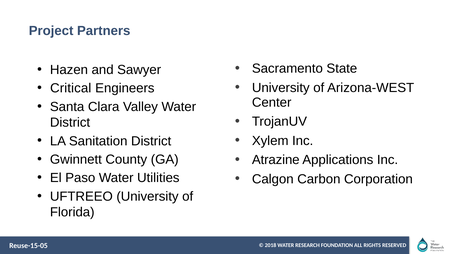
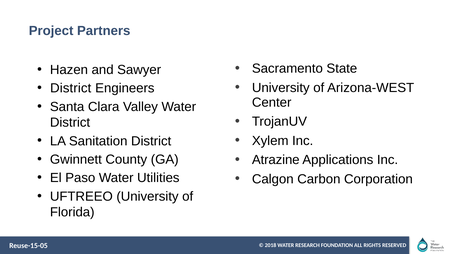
Critical at (71, 88): Critical -> District
